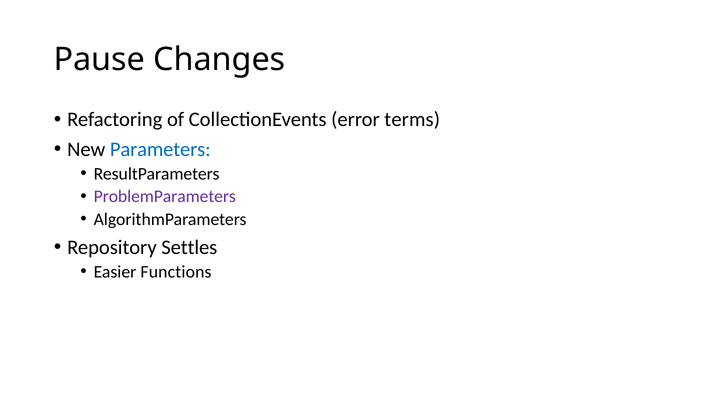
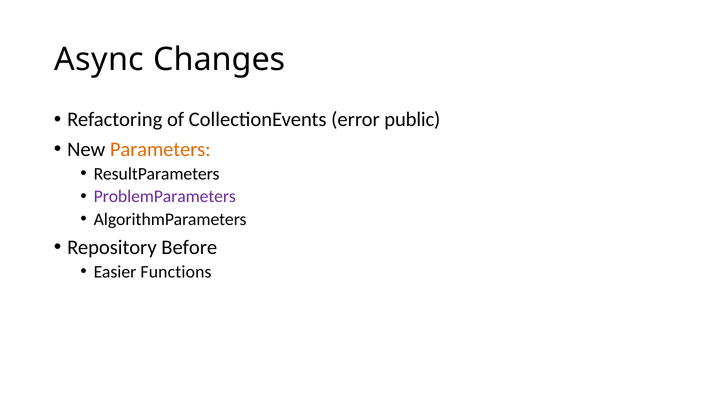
Pause: Pause -> Async
terms: terms -> public
Parameters colour: blue -> orange
Settles: Settles -> Before
